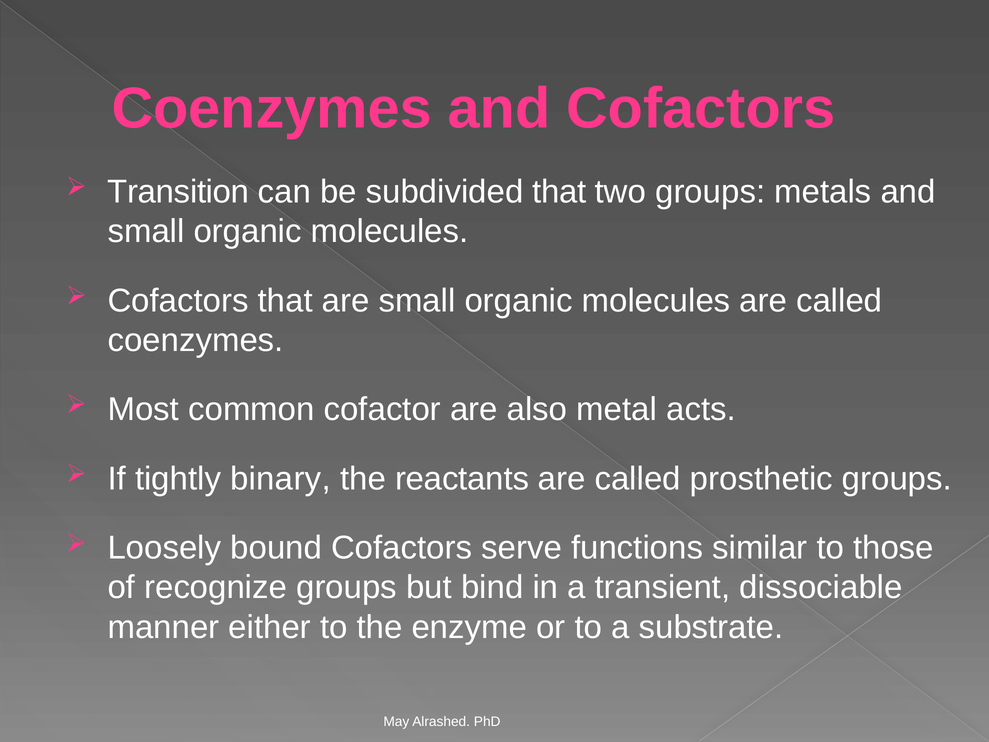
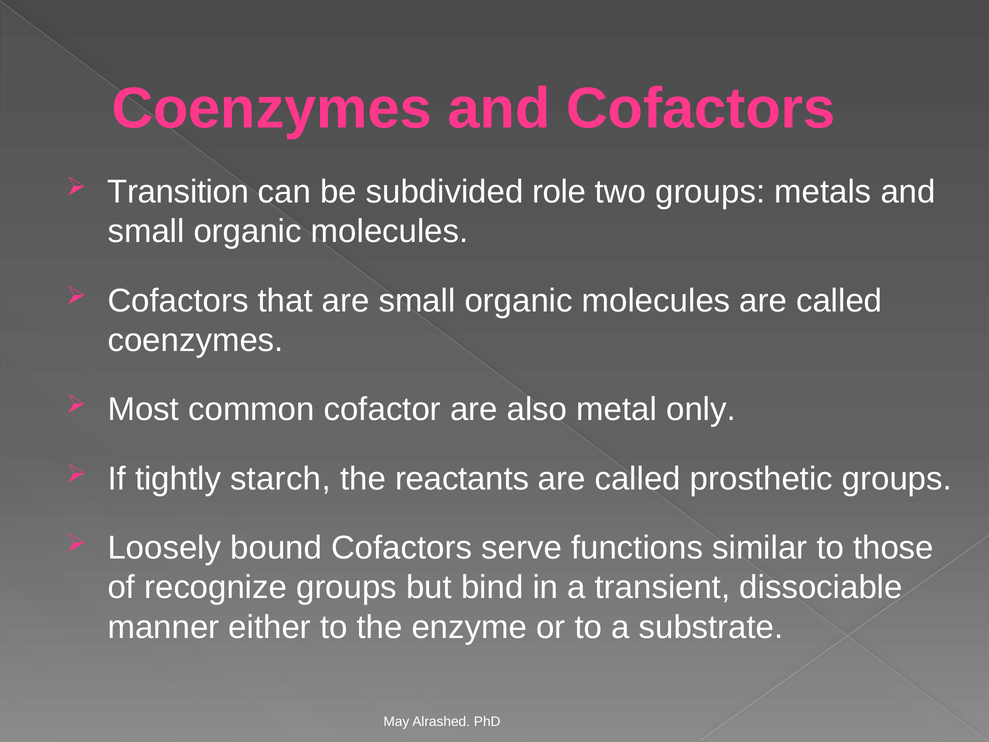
subdivided that: that -> role
acts: acts -> only
binary: binary -> starch
